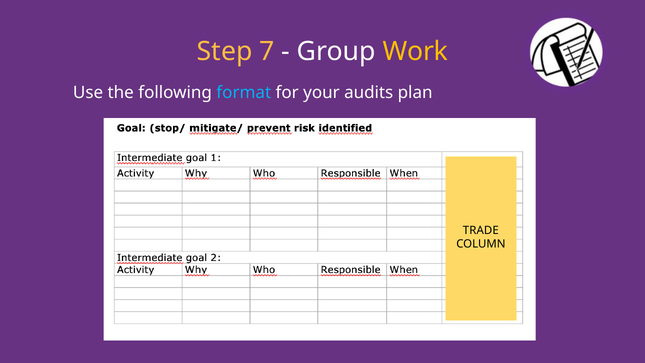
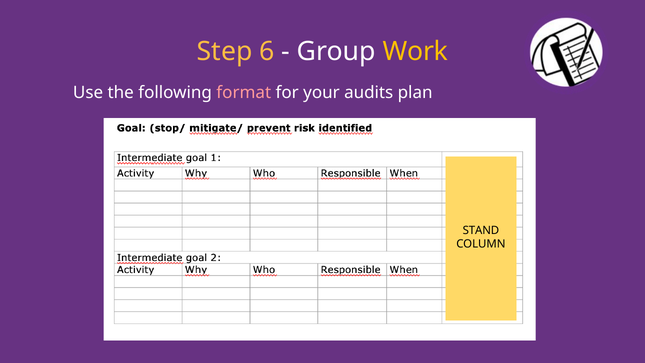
7: 7 -> 6
format colour: light blue -> pink
TRADE: TRADE -> STAND
